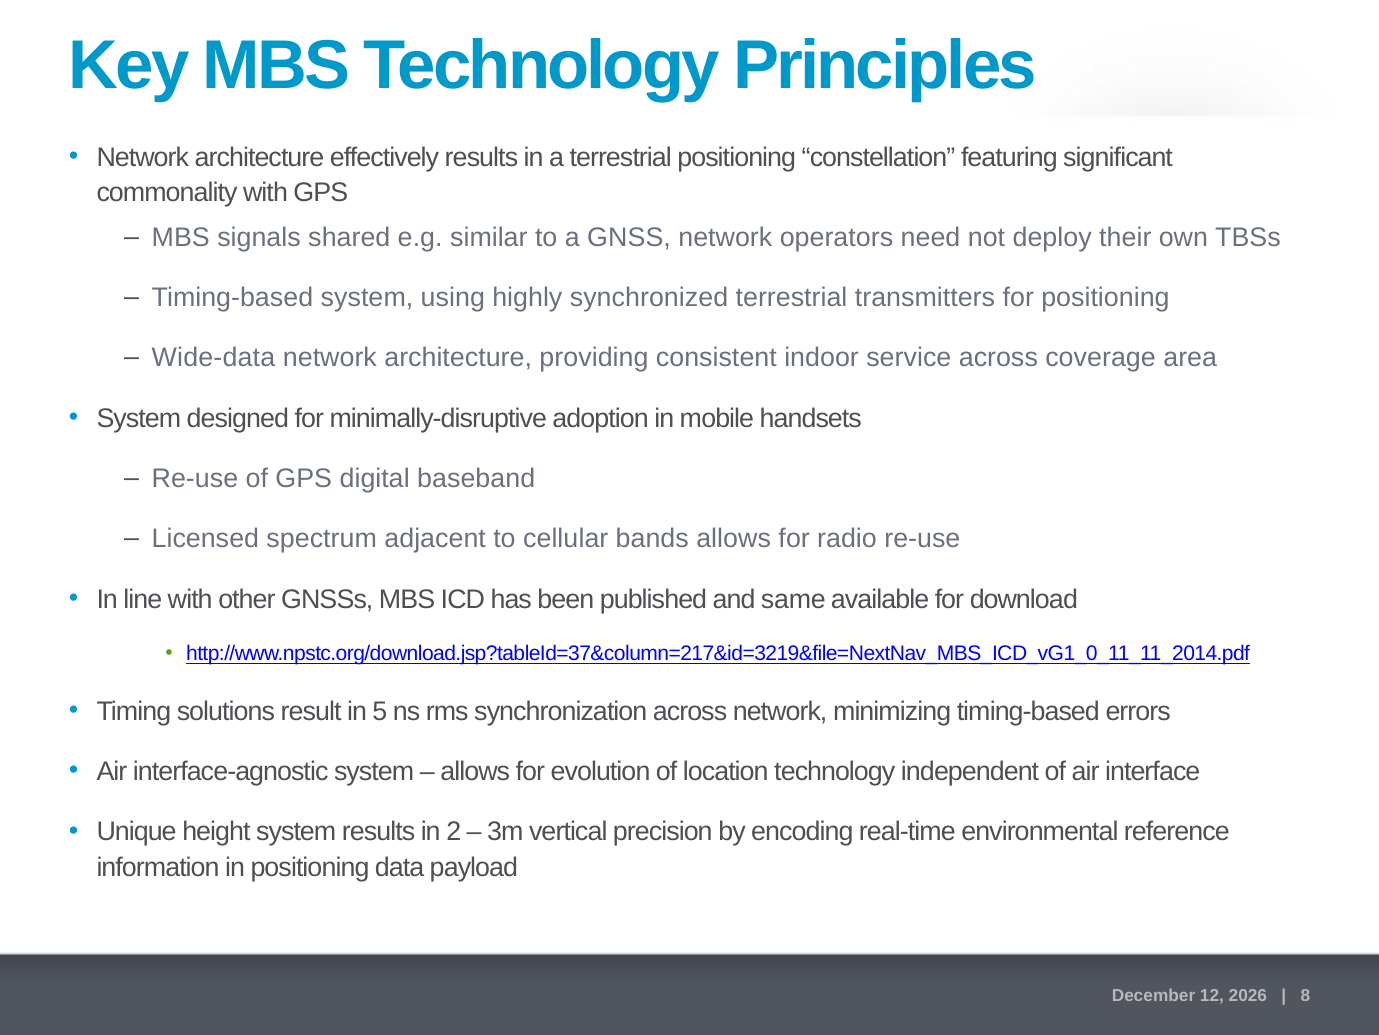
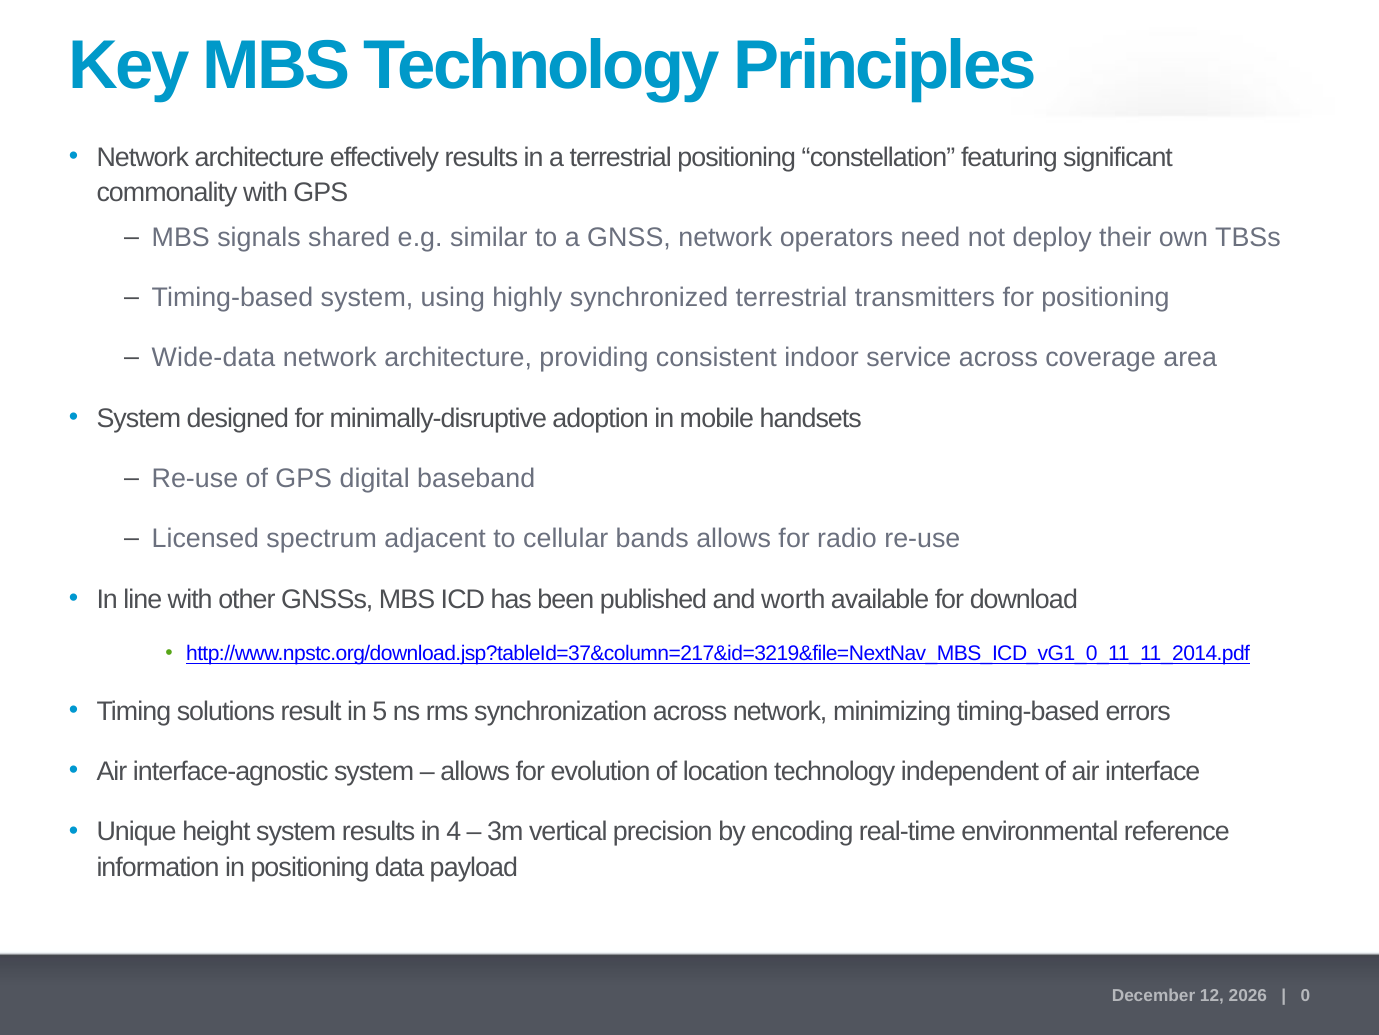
same: same -> worth
2: 2 -> 4
8: 8 -> 0
